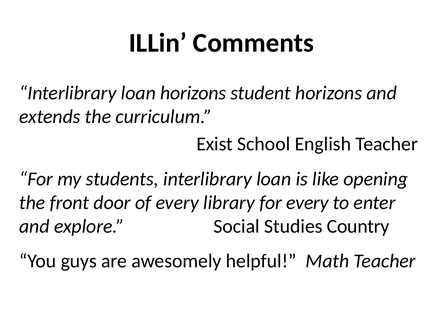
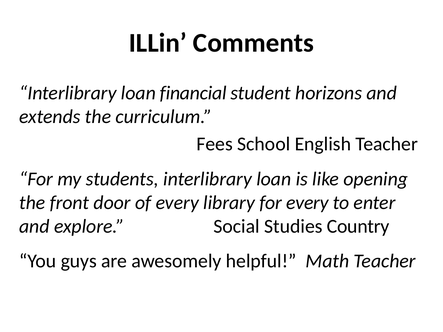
loan horizons: horizons -> financial
Exist: Exist -> Fees
